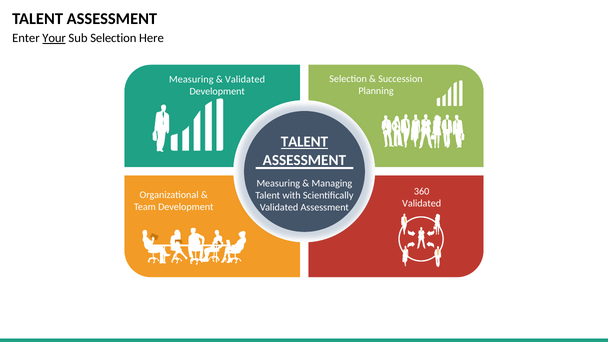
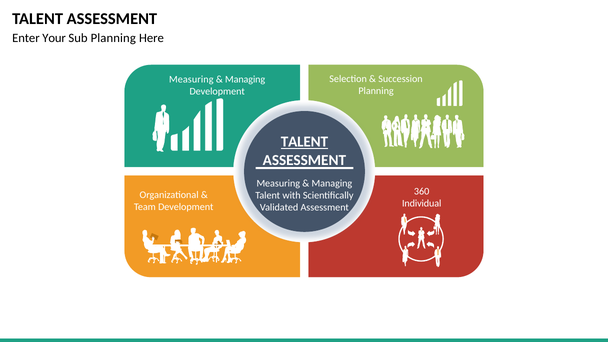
Your underline: present -> none
Sub Selection: Selection -> Planning
Validated at (245, 79): Validated -> Managing
Validated at (422, 203): Validated -> Individual
